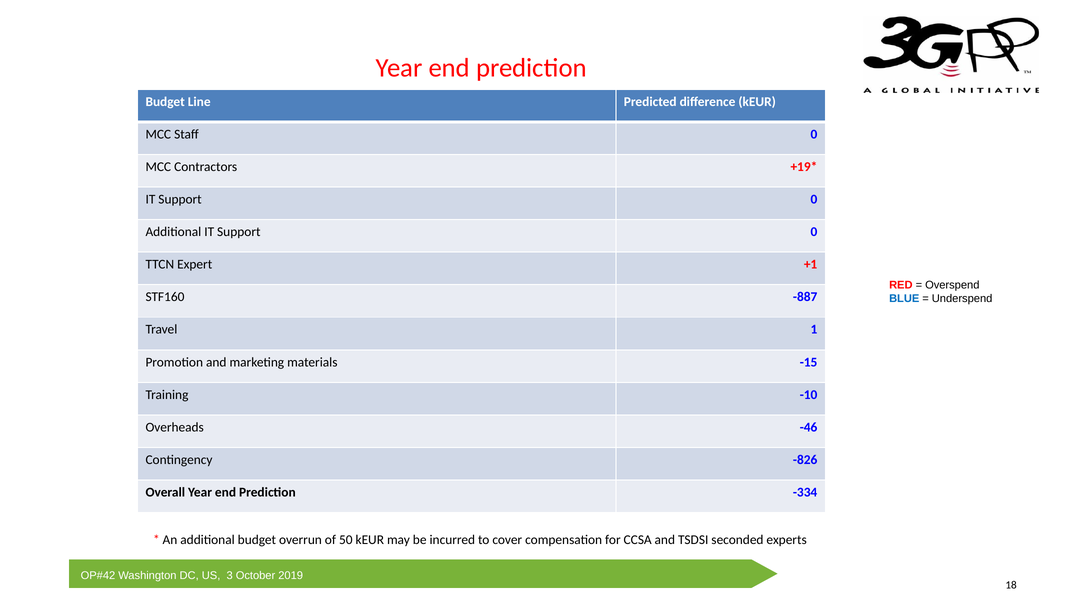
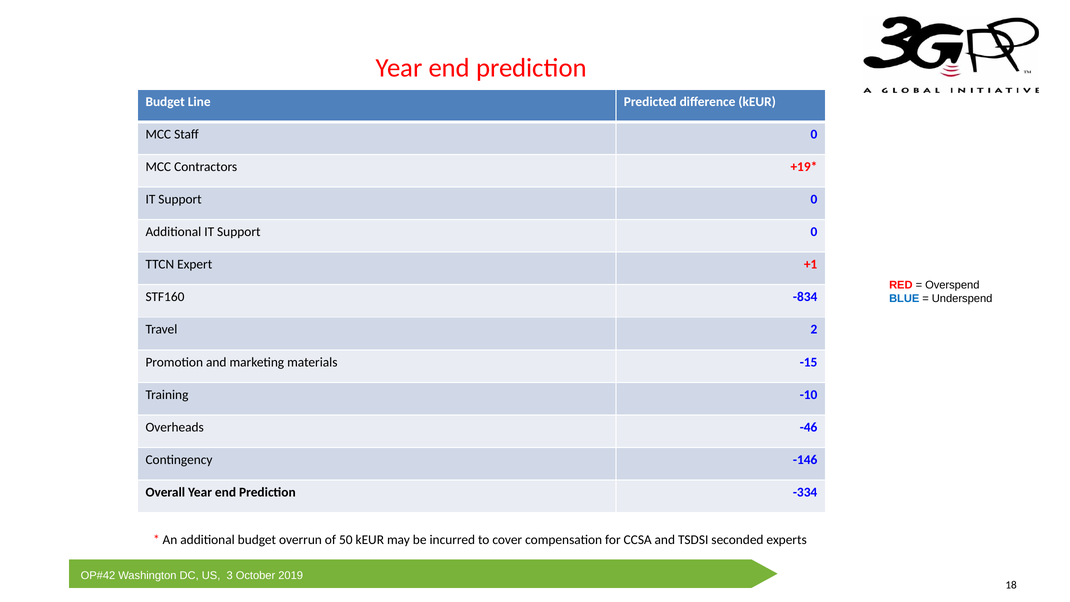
-887: -887 -> -834
1: 1 -> 2
-826: -826 -> -146
